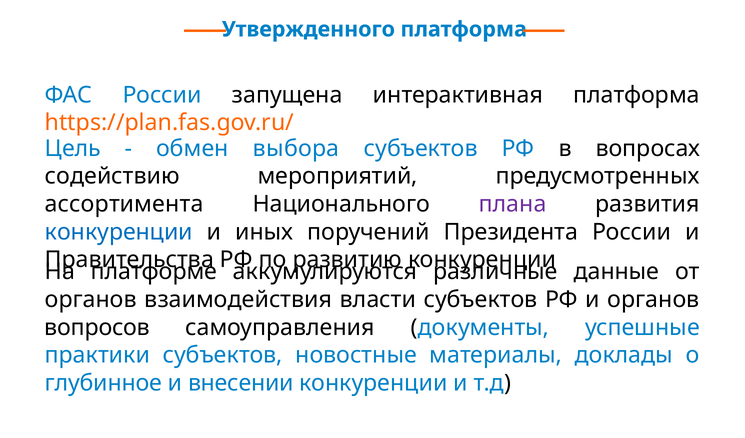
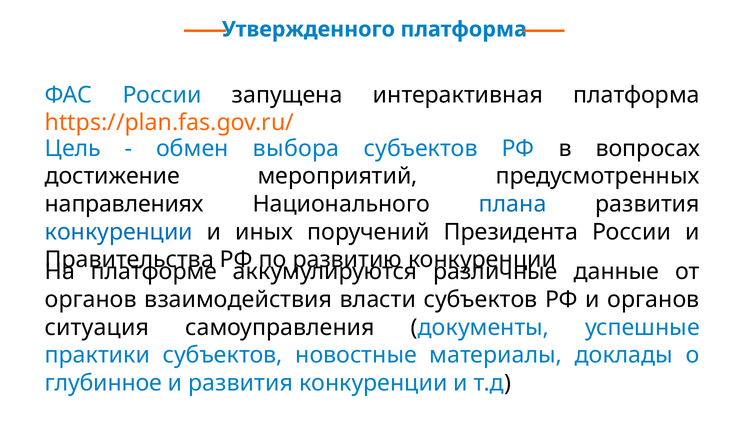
содействию: содействию -> достижение
ассортимента: ассортимента -> направлениях
плана colour: purple -> blue
вопросов: вопросов -> ситуация
и внесении: внесении -> развития
